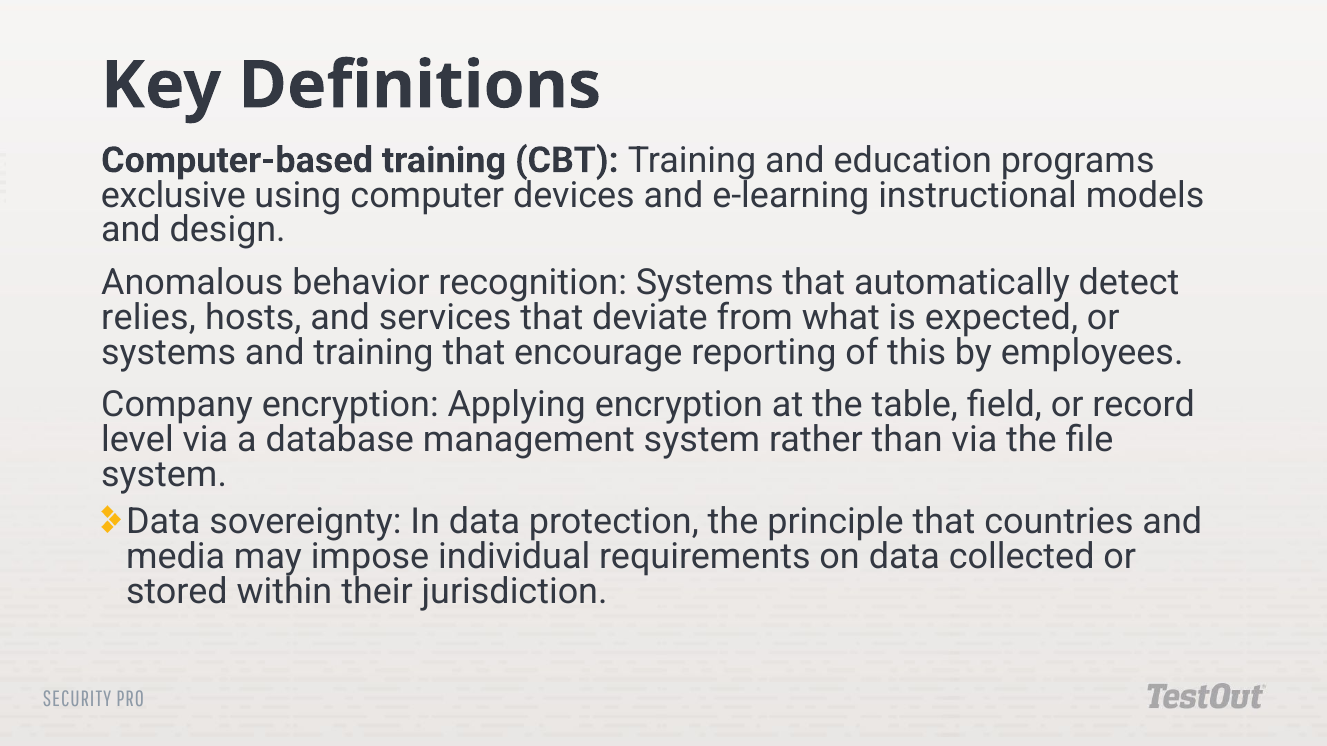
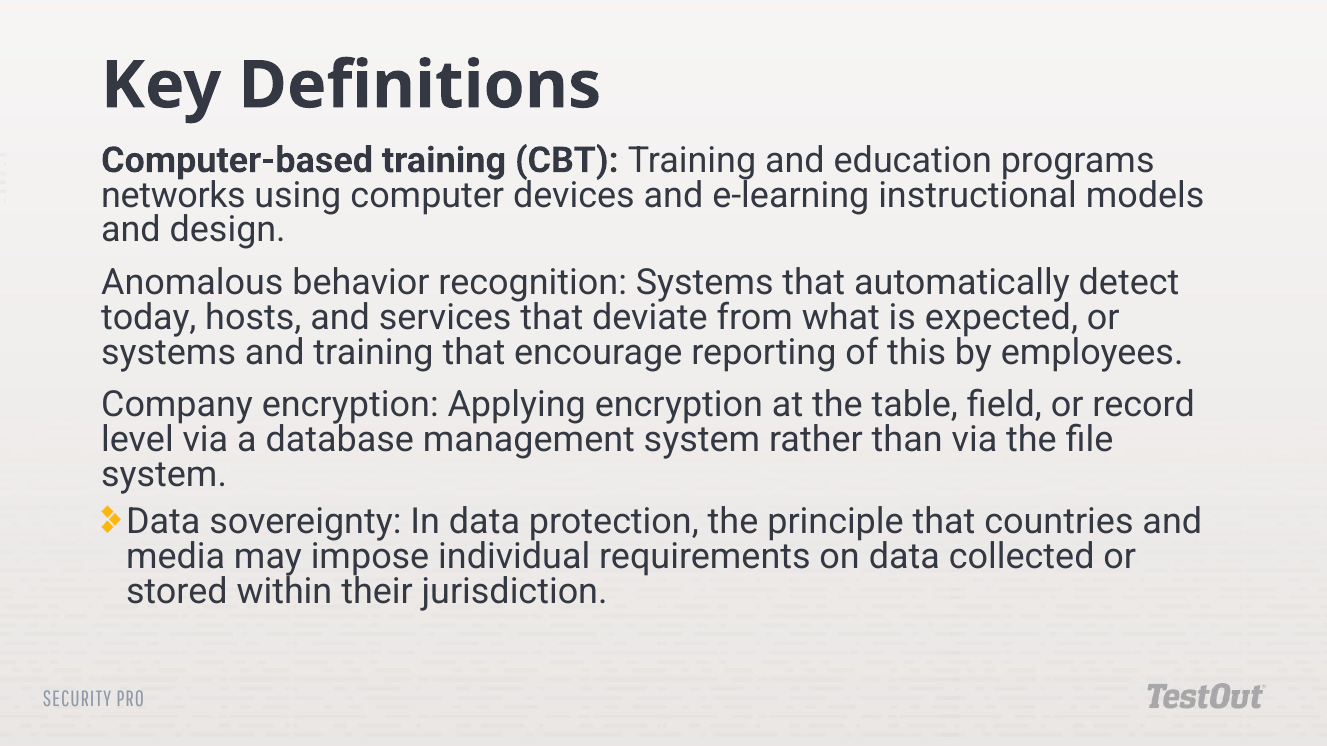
exclusive: exclusive -> networks
relies: relies -> today
